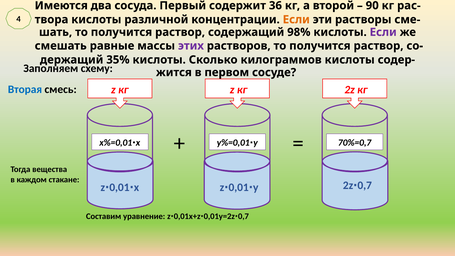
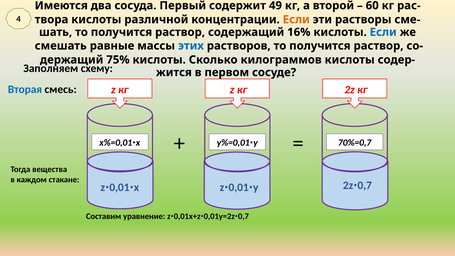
36: 36 -> 49
90: 90 -> 60
98%: 98% -> 16%
Если at (383, 32) colour: purple -> blue
этих colour: purple -> blue
35%: 35% -> 75%
